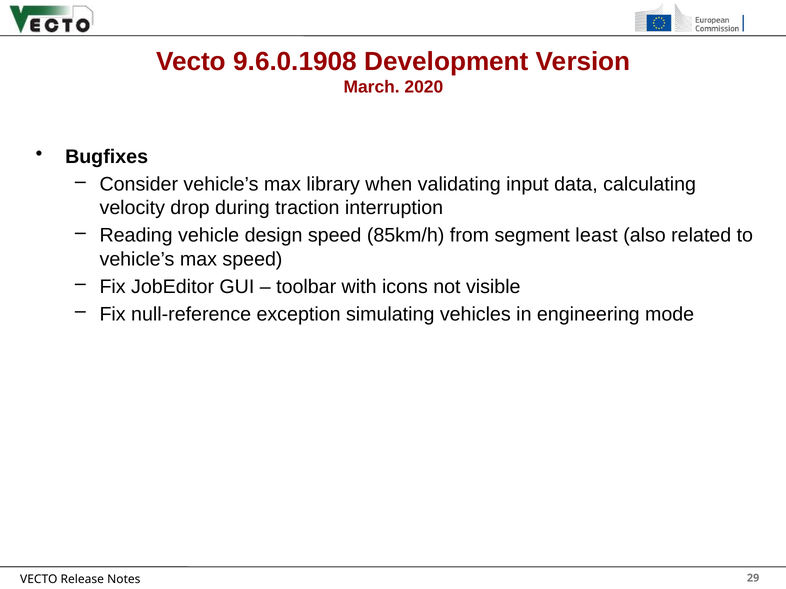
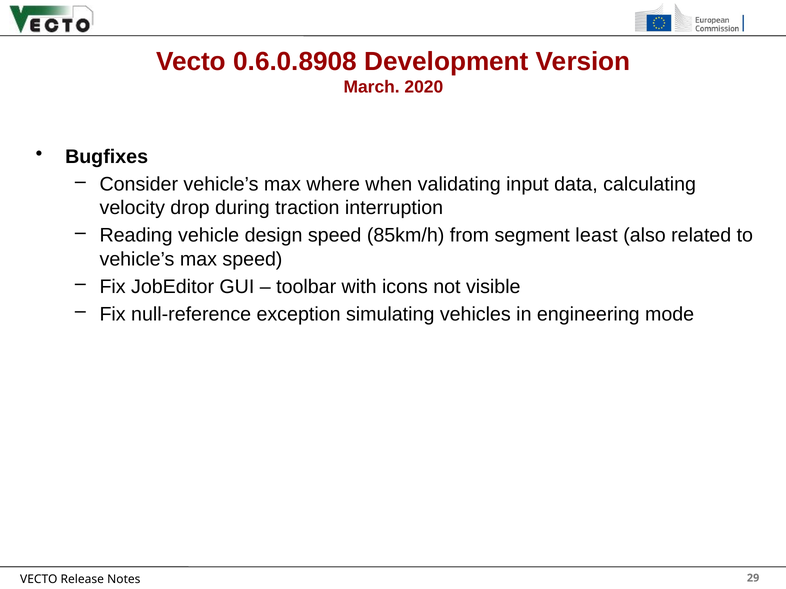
9.6.0.1908: 9.6.0.1908 -> 0.6.0.8908
library: library -> where
